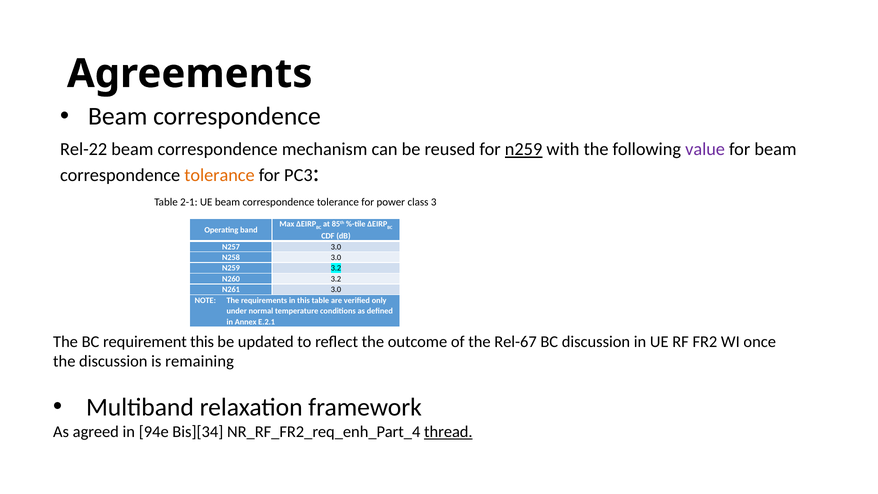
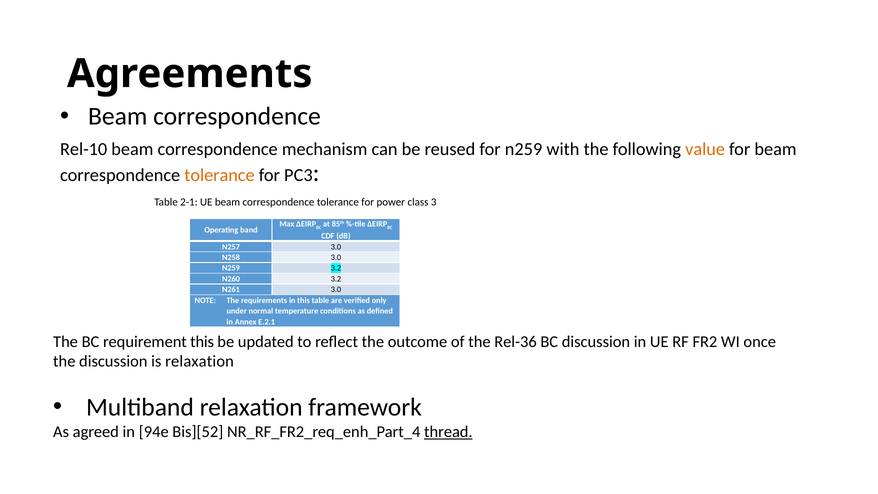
Rel-22: Rel-22 -> Rel-10
n259 at (524, 149) underline: present -> none
value colour: purple -> orange
Rel-67: Rel-67 -> Rel-36
is remaining: remaining -> relaxation
Bis][34: Bis][34 -> Bis][52
